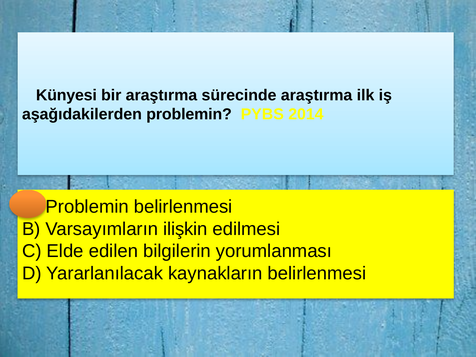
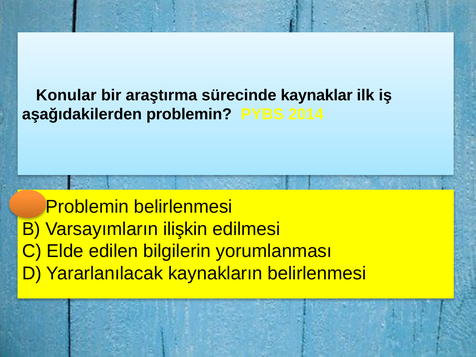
Künyesi: Künyesi -> Konular
sürecinde araştırma: araştırma -> kaynaklar
